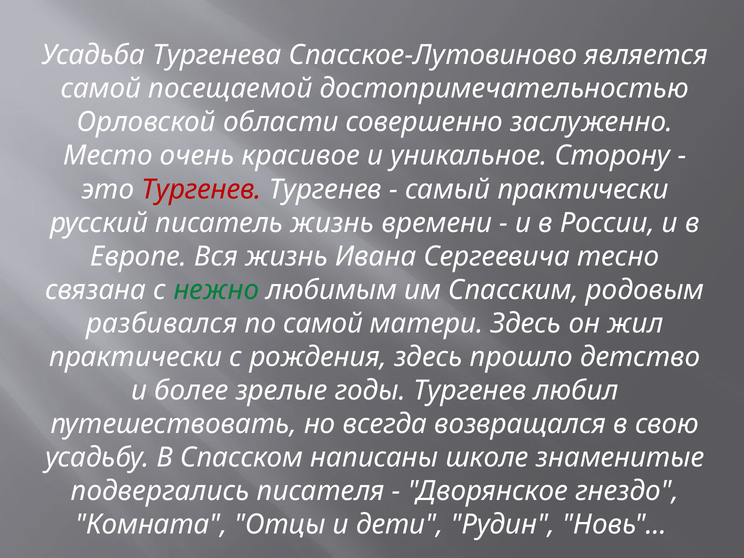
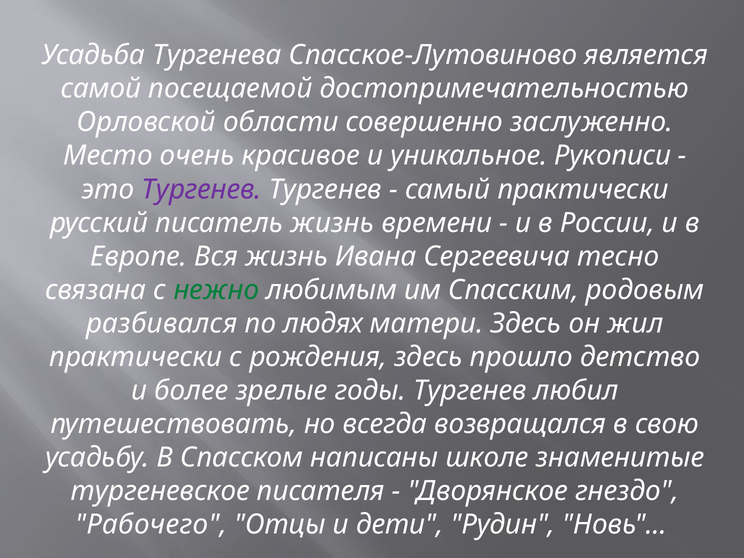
Сторону: Сторону -> Рукописи
Тургенев at (201, 189) colour: red -> purple
по самой: самой -> людях
подвергались: подвергались -> тургеневское
Комната: Комната -> Рабочего
